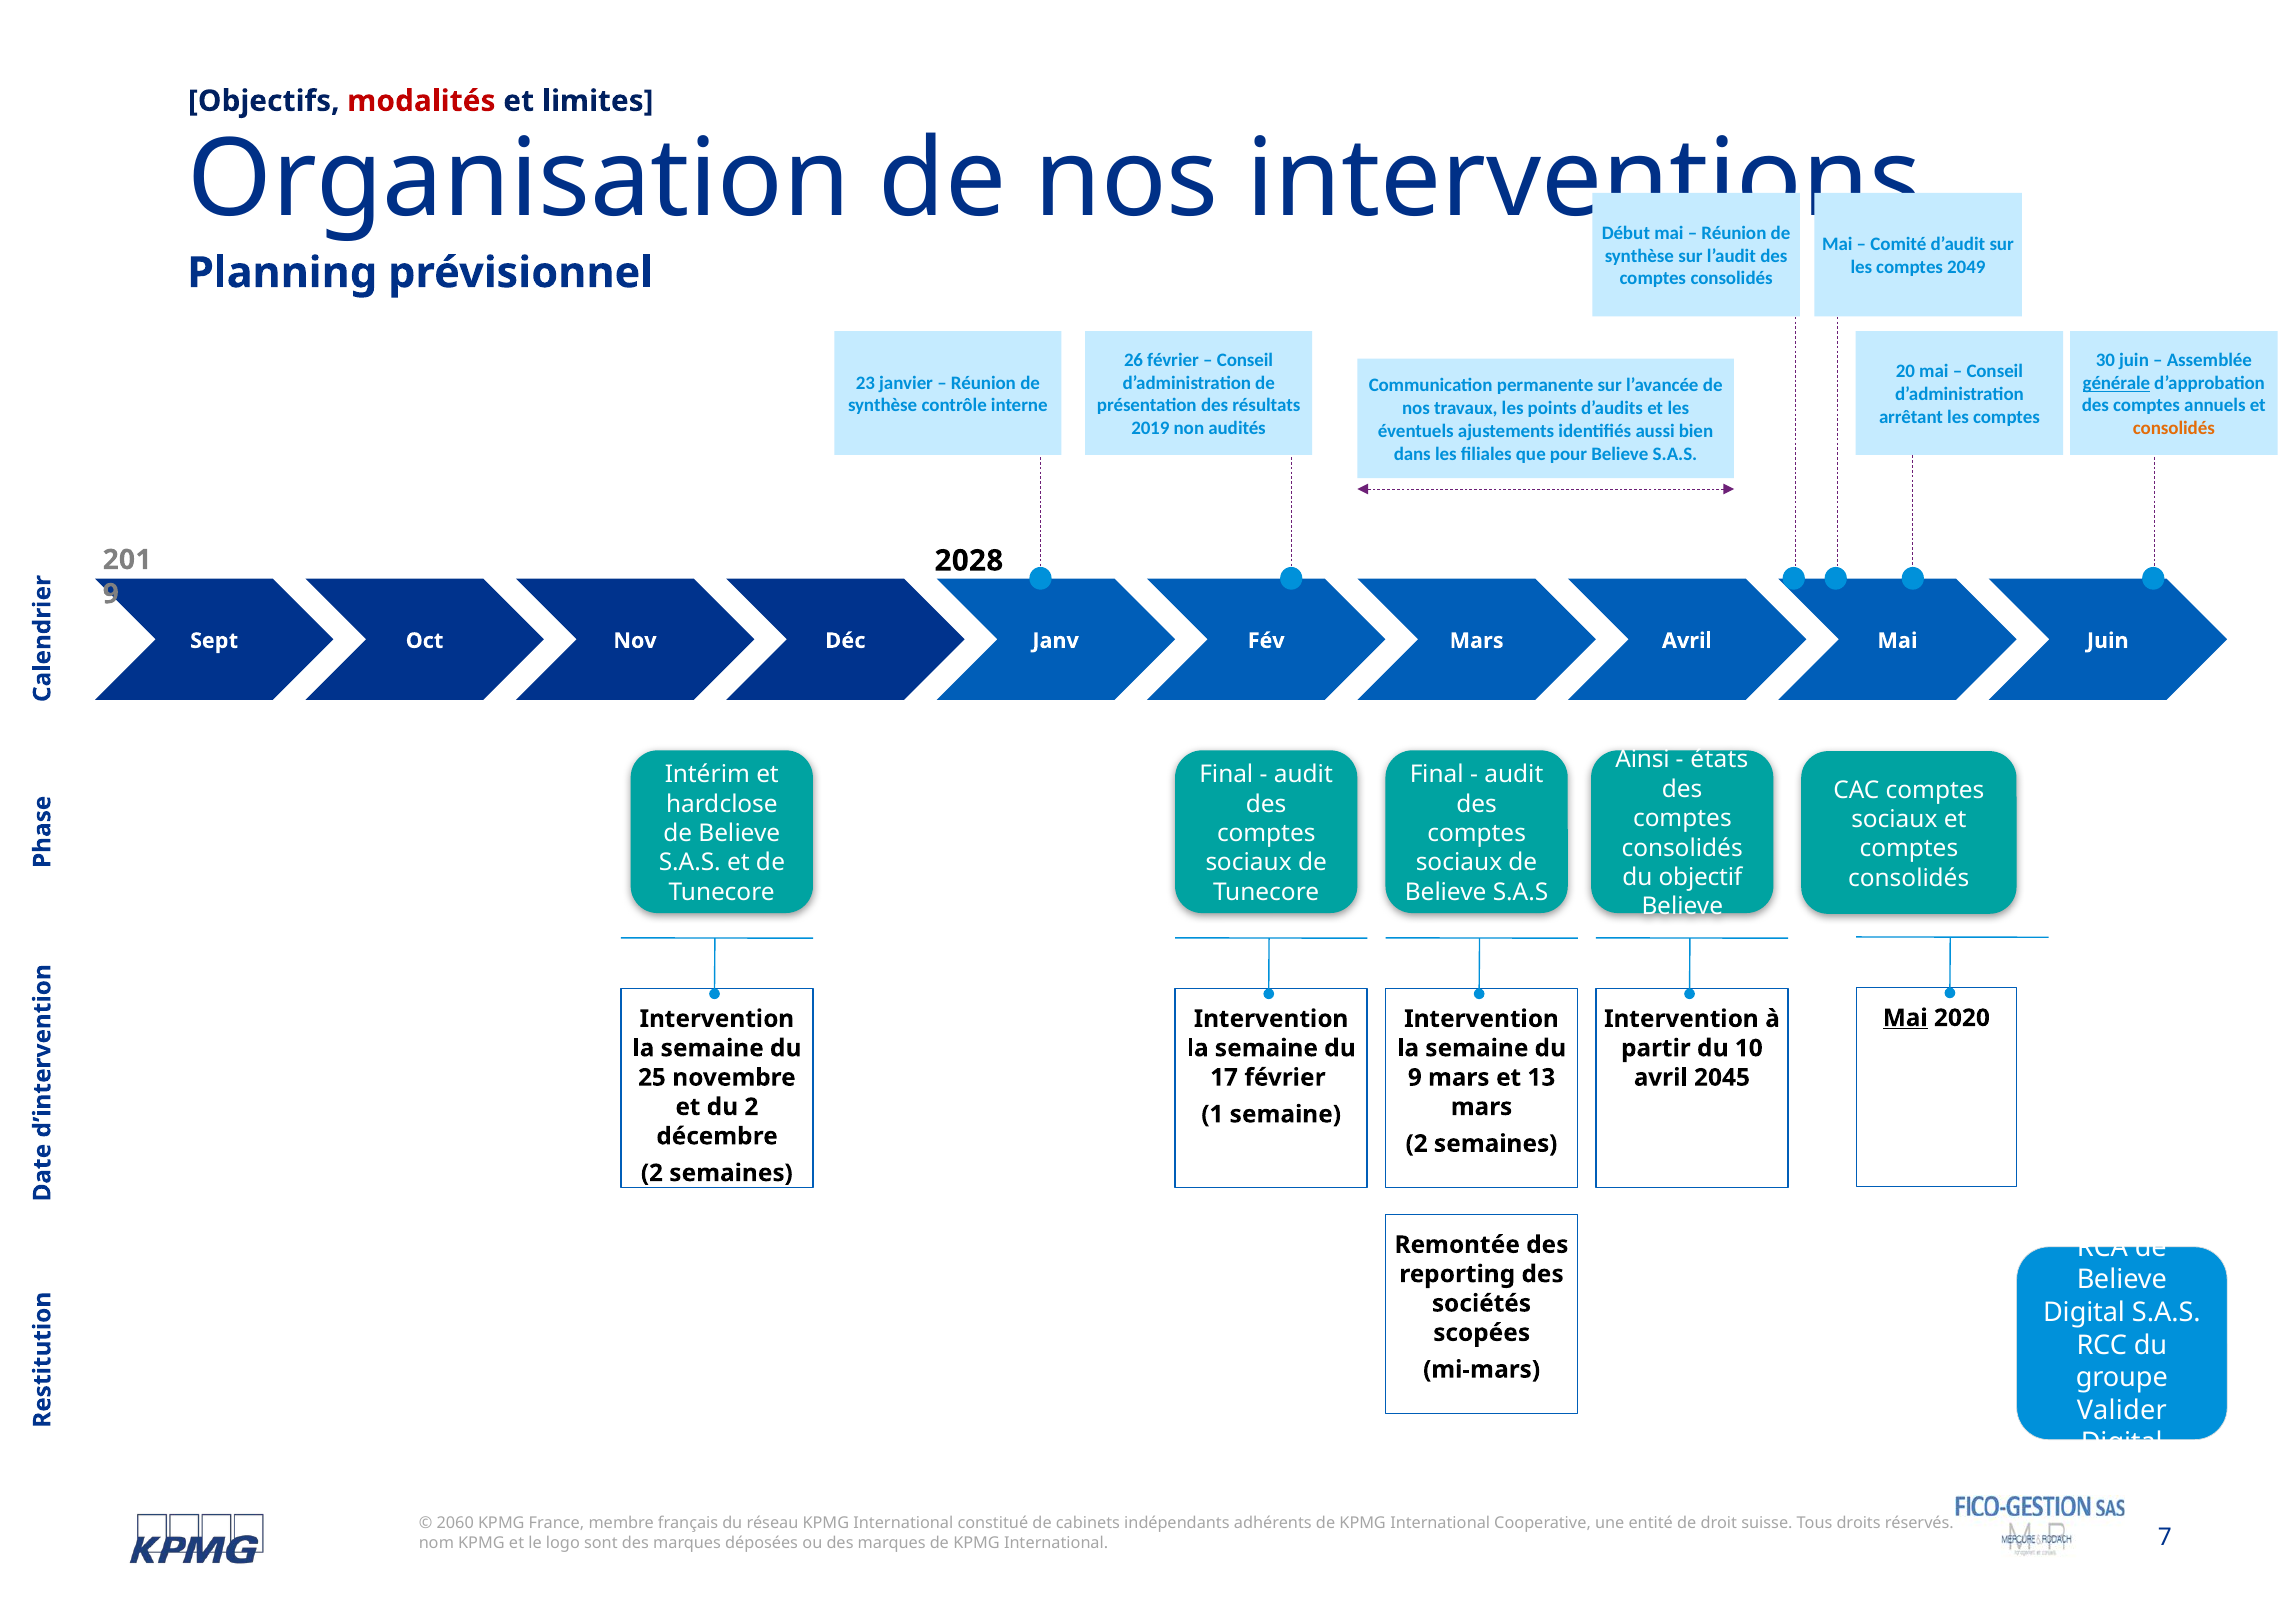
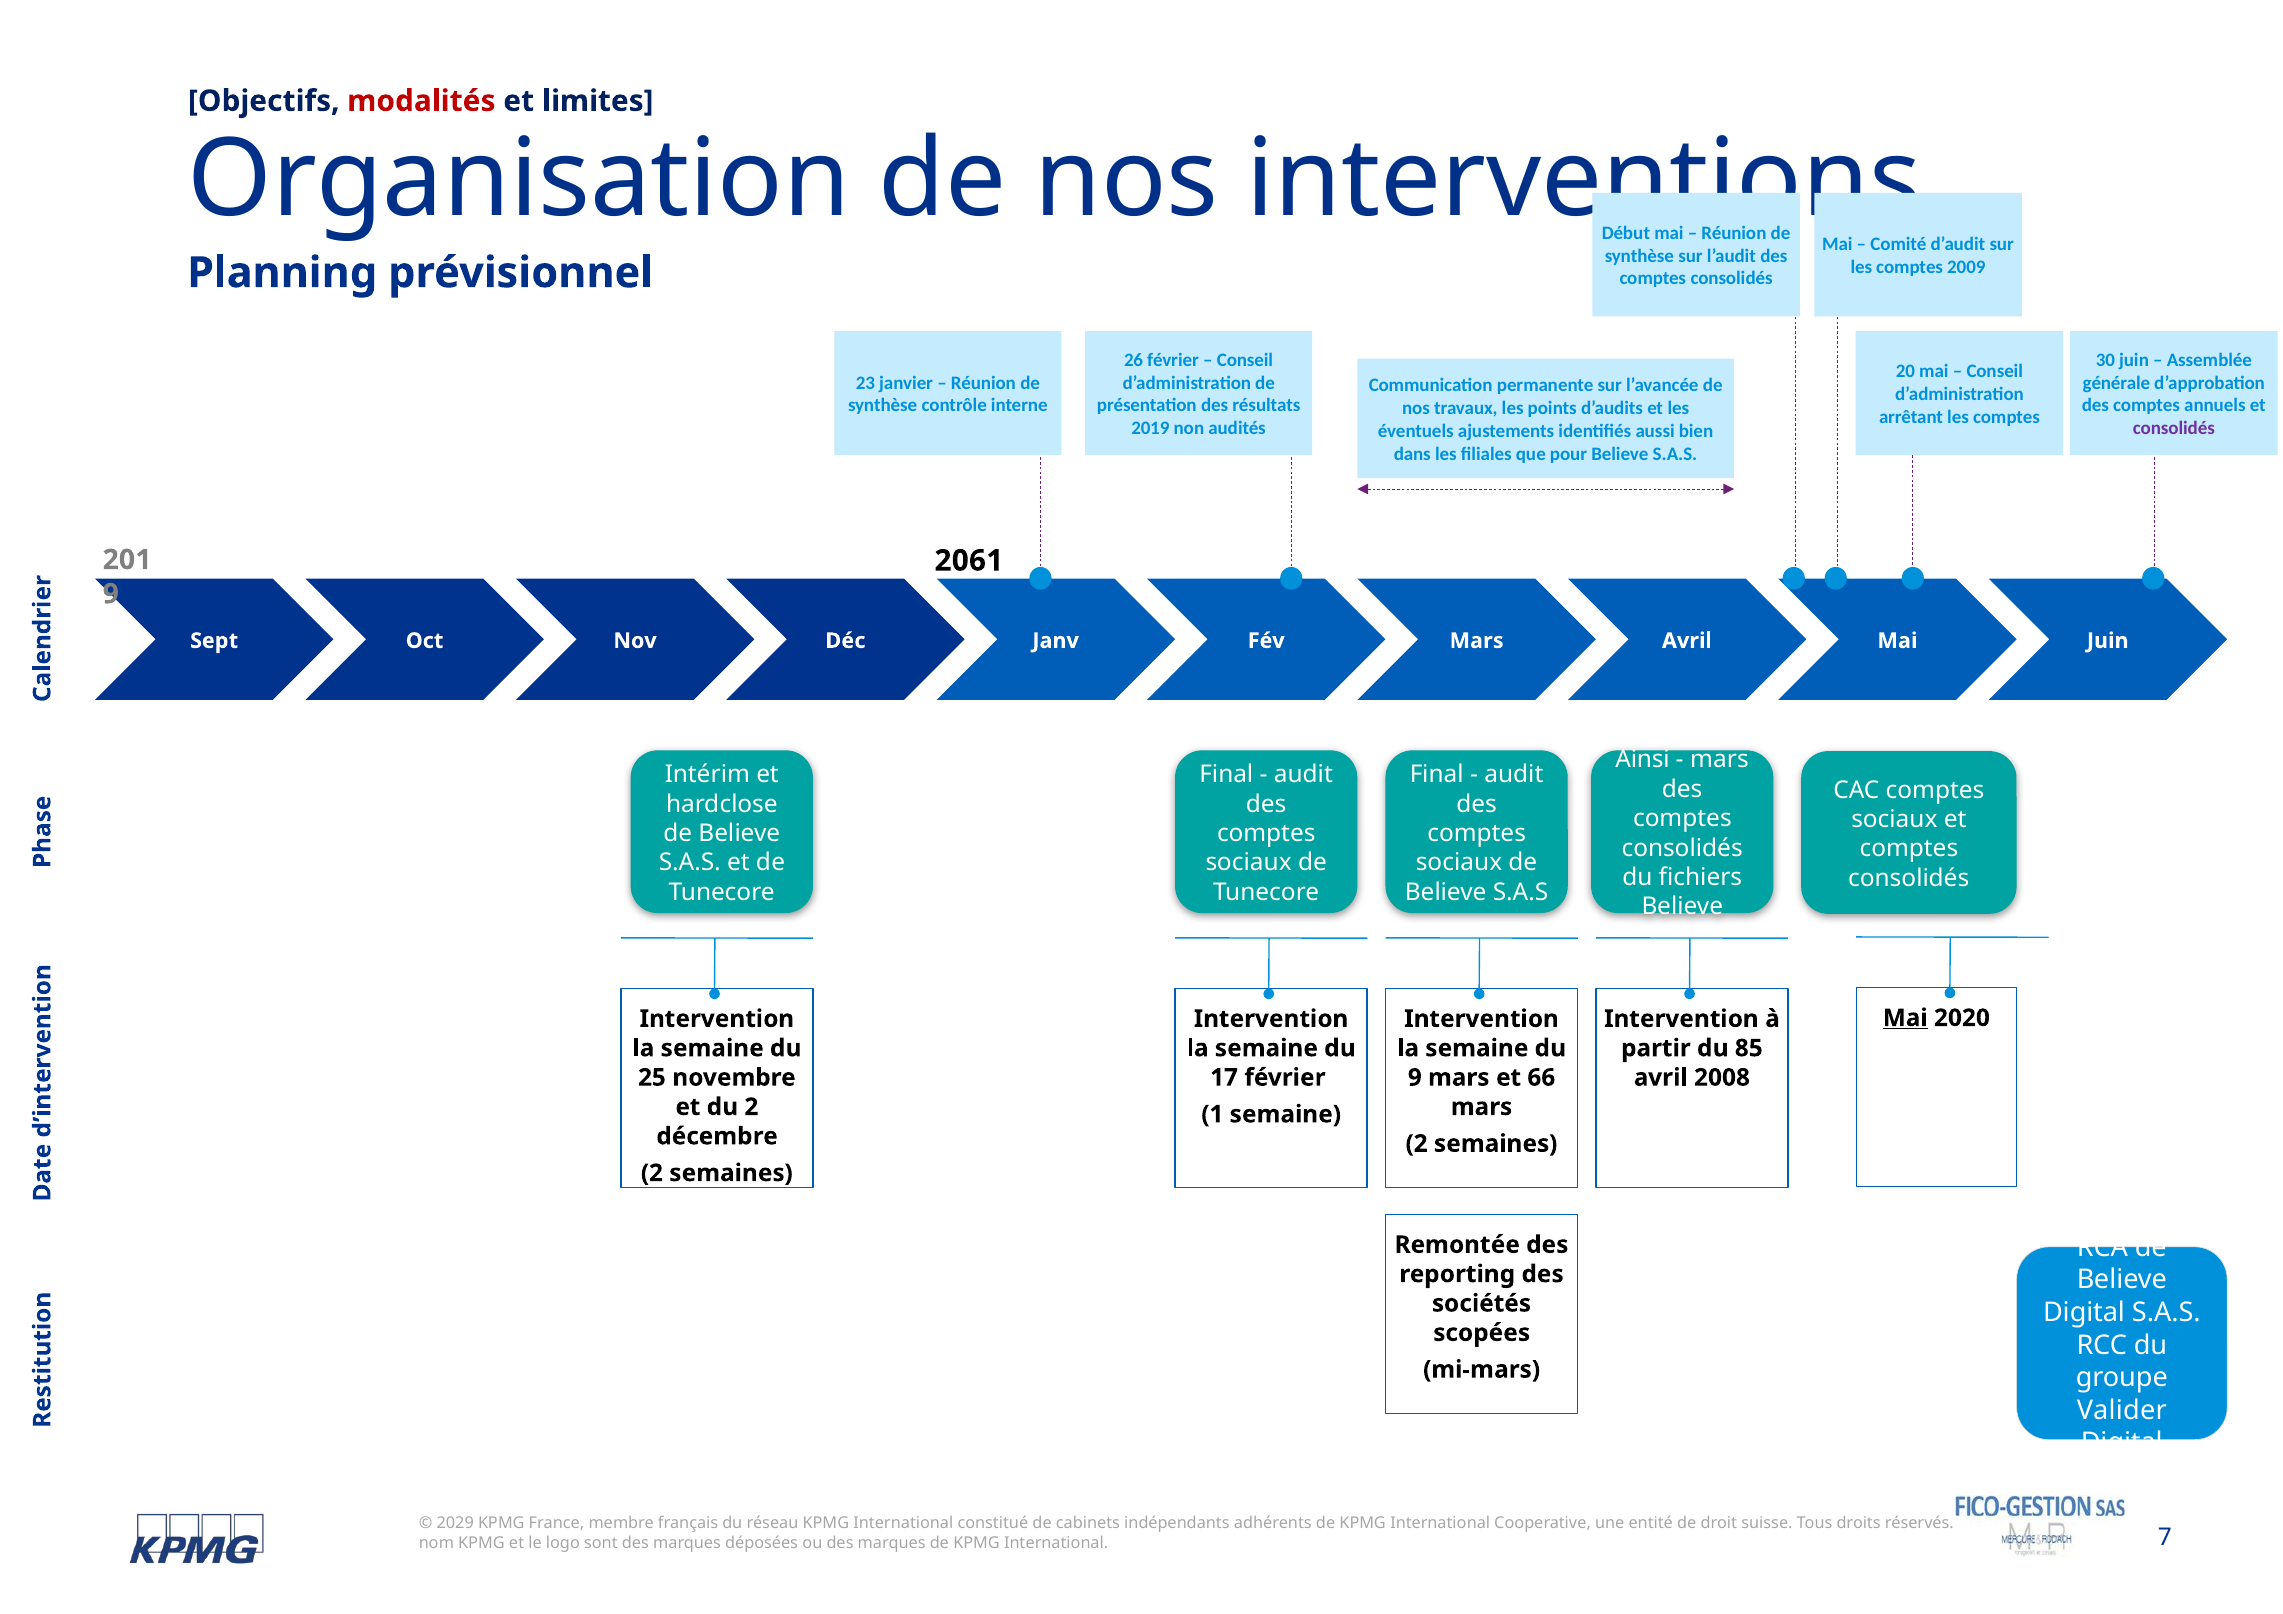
2049: 2049 -> 2009
générale underline: present -> none
consolidés at (2174, 429) colour: orange -> purple
2028: 2028 -> 2061
états at (1719, 760): états -> mars
objectif: objectif -> fichiers
10: 10 -> 85
13: 13 -> 66
2045: 2045 -> 2008
2060: 2060 -> 2029
